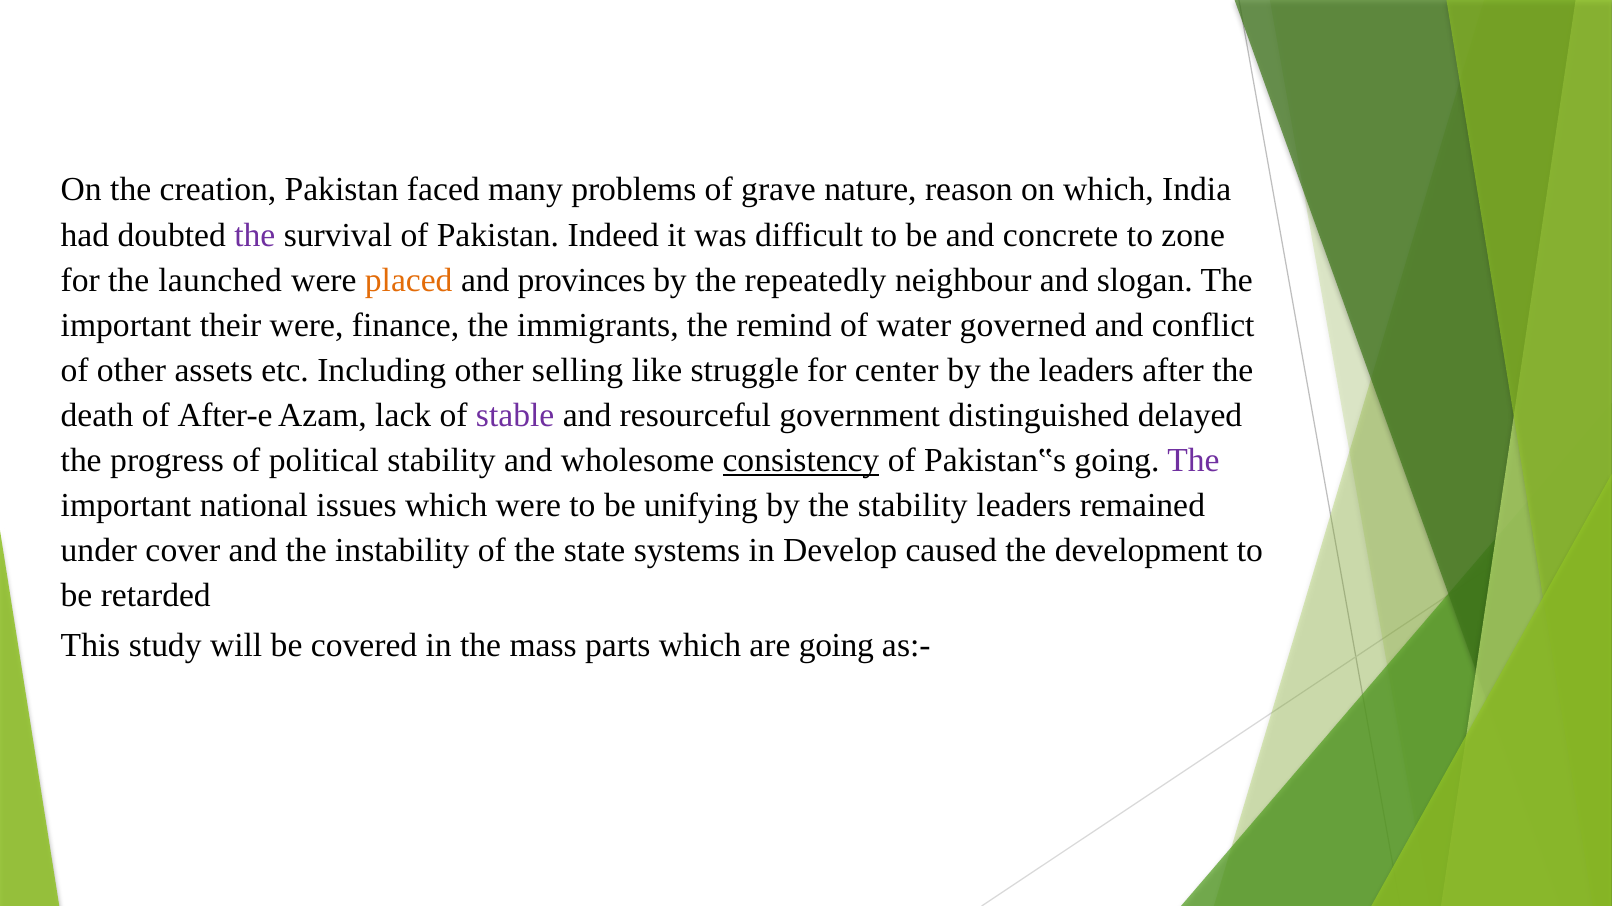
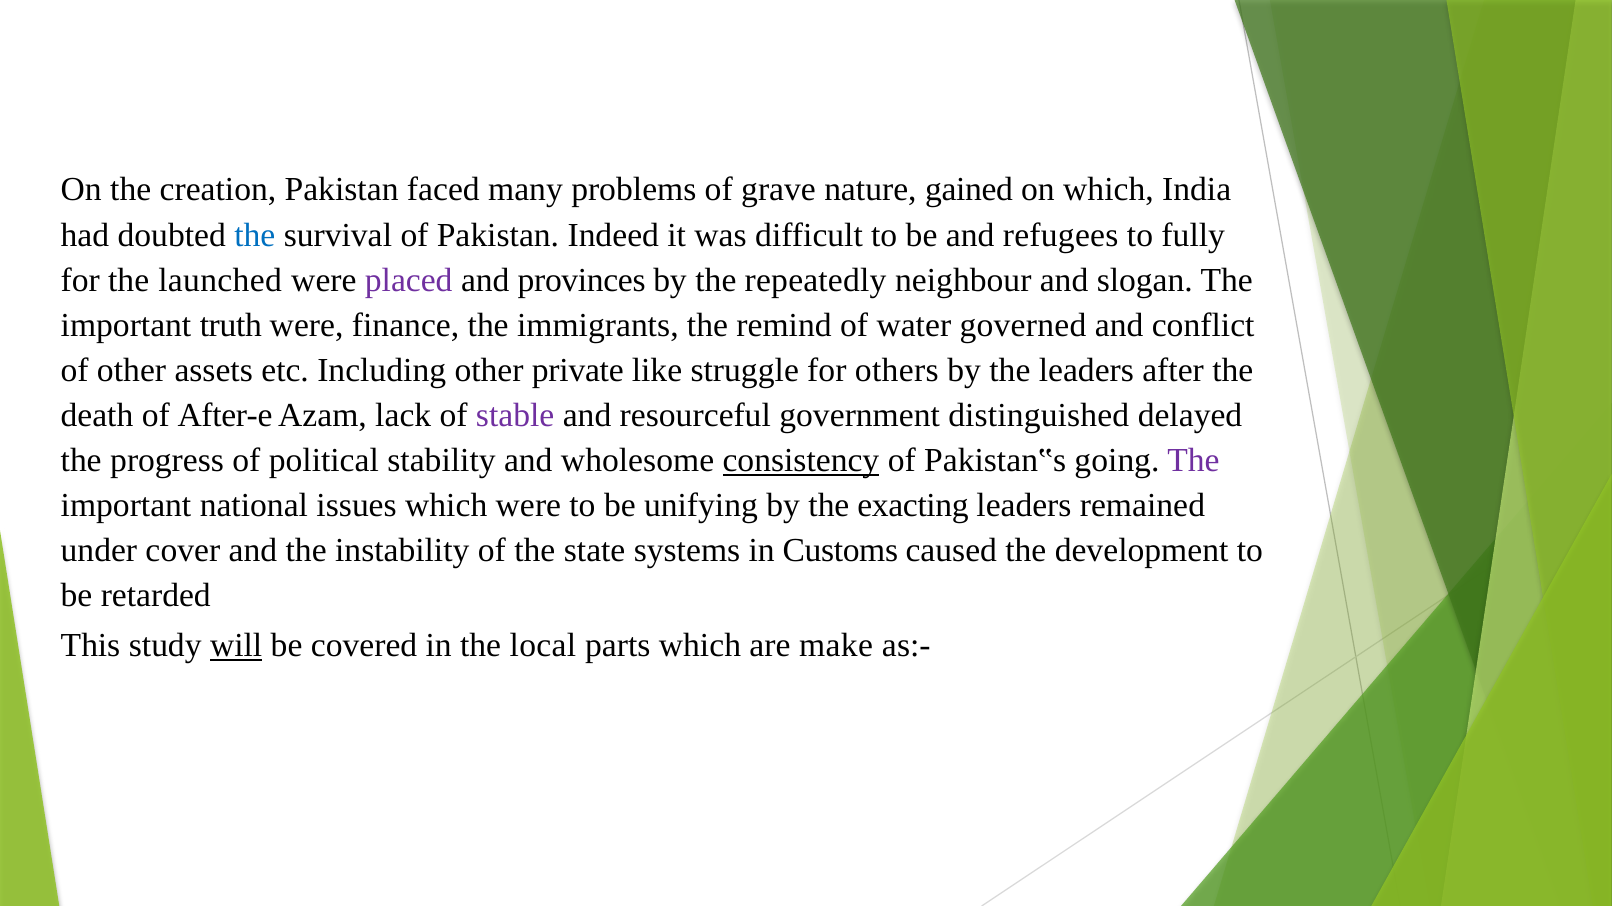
reason: reason -> gained
the at (255, 235) colour: purple -> blue
concrete: concrete -> refugees
zone: zone -> fully
placed colour: orange -> purple
their: their -> truth
selling: selling -> private
center: center -> others
the stability: stability -> exacting
Develop: Develop -> Customs
will underline: none -> present
mass: mass -> local
are going: going -> make
